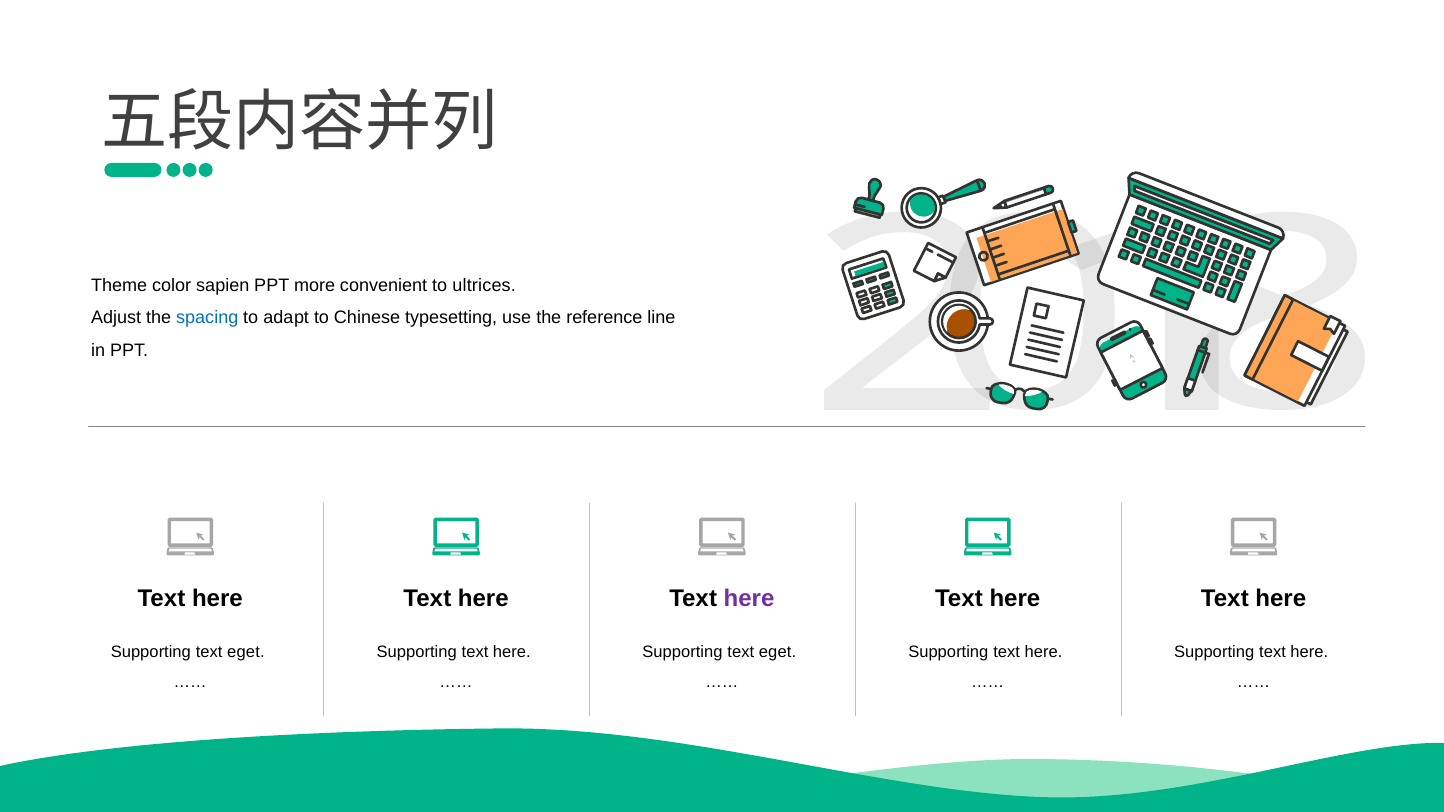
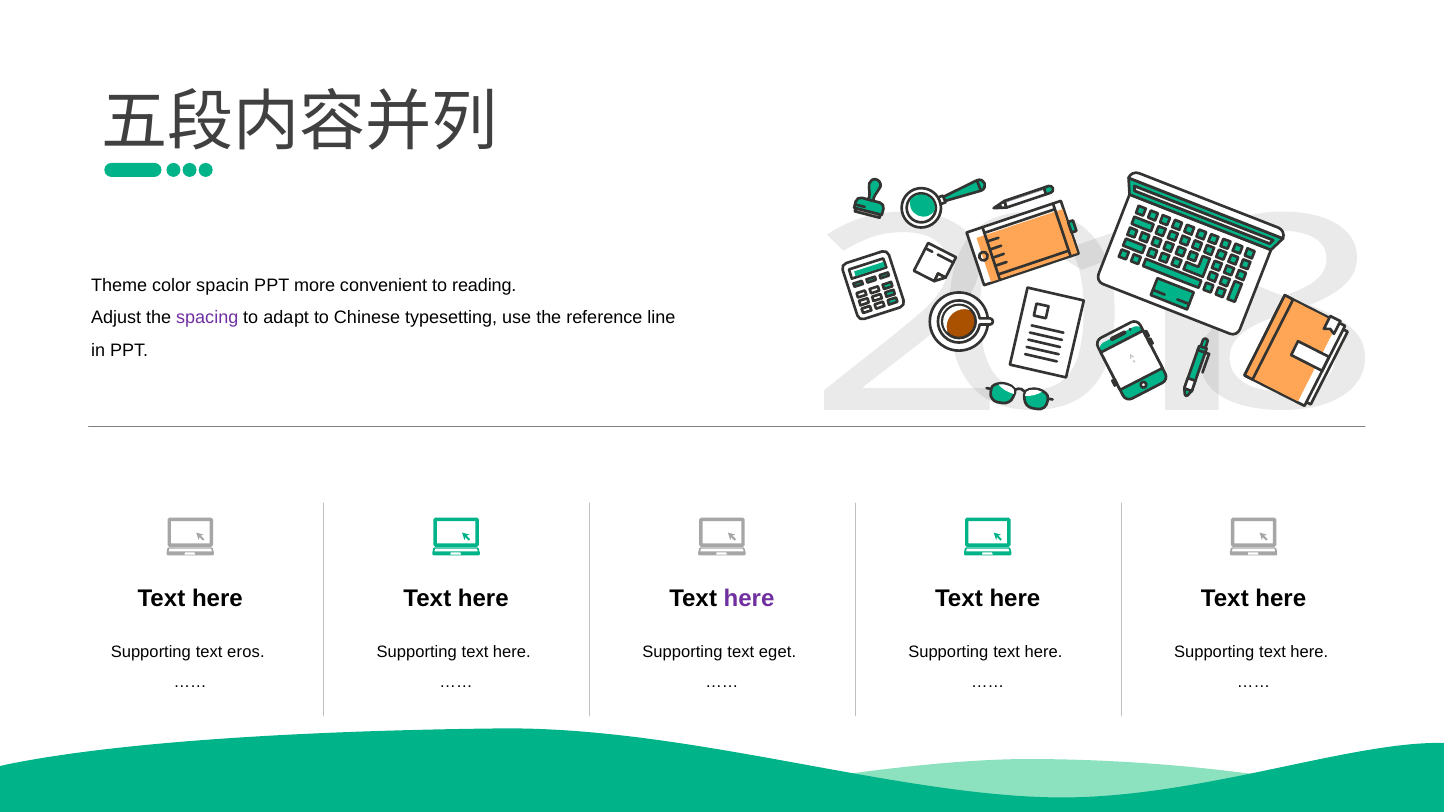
sapien: sapien -> spacin
ultrices: ultrices -> reading
spacing colour: blue -> purple
eget at (246, 652): eget -> eros
